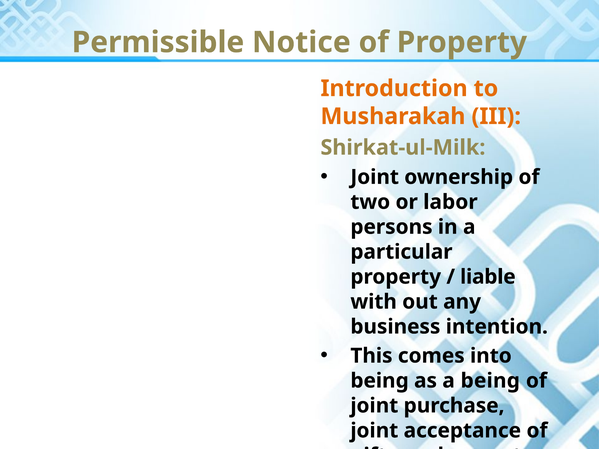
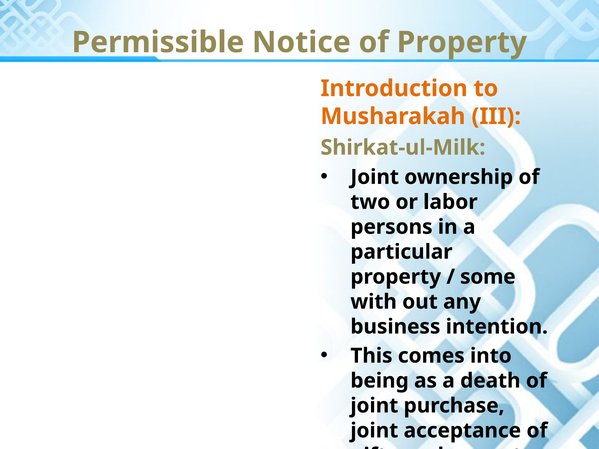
liable: liable -> some
a being: being -> death
